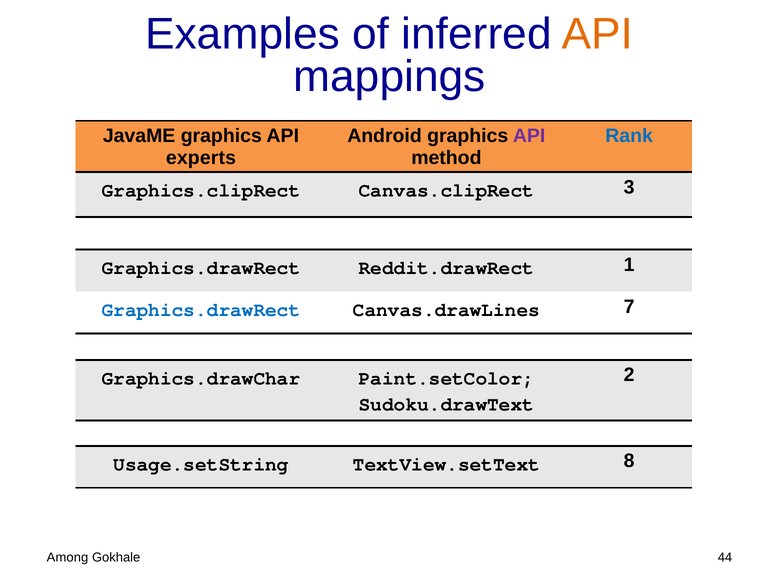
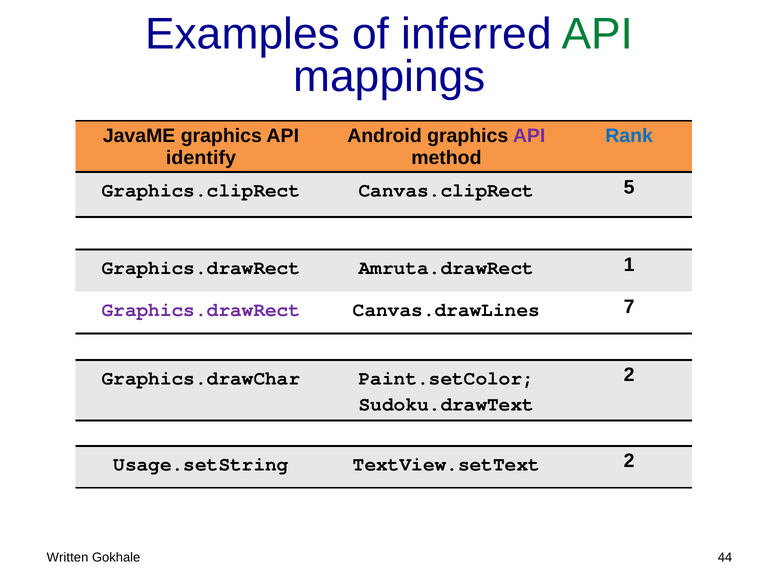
API at (597, 34) colour: orange -> green
experts: experts -> identify
3: 3 -> 5
Reddit.drawRect: Reddit.drawRect -> Amruta.drawRect
Graphics.drawRect at (201, 310) colour: blue -> purple
TextView.setText 8: 8 -> 2
Among: Among -> Written
